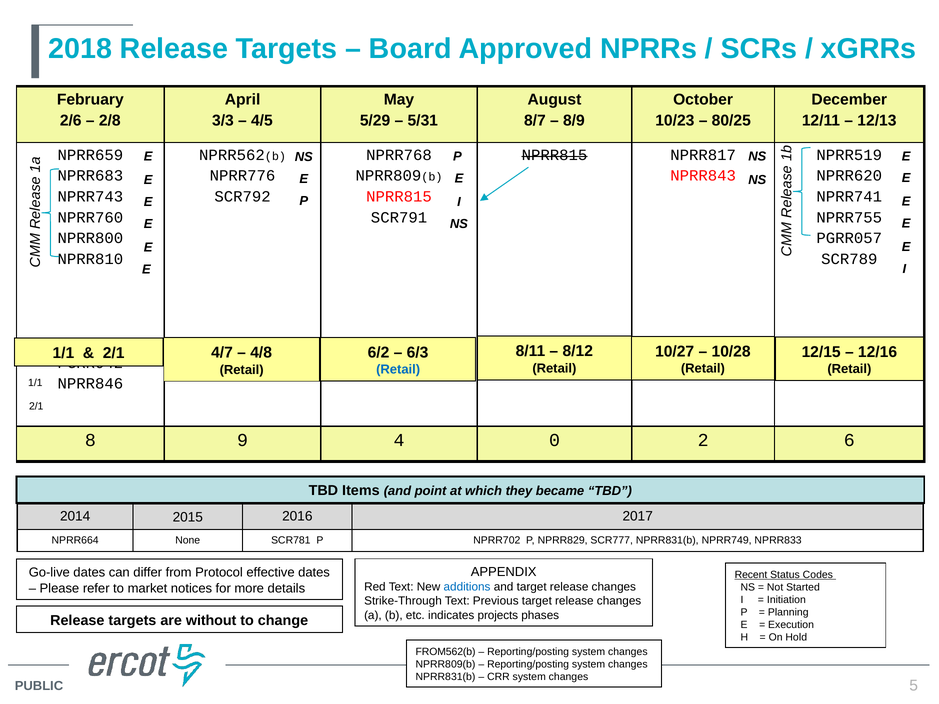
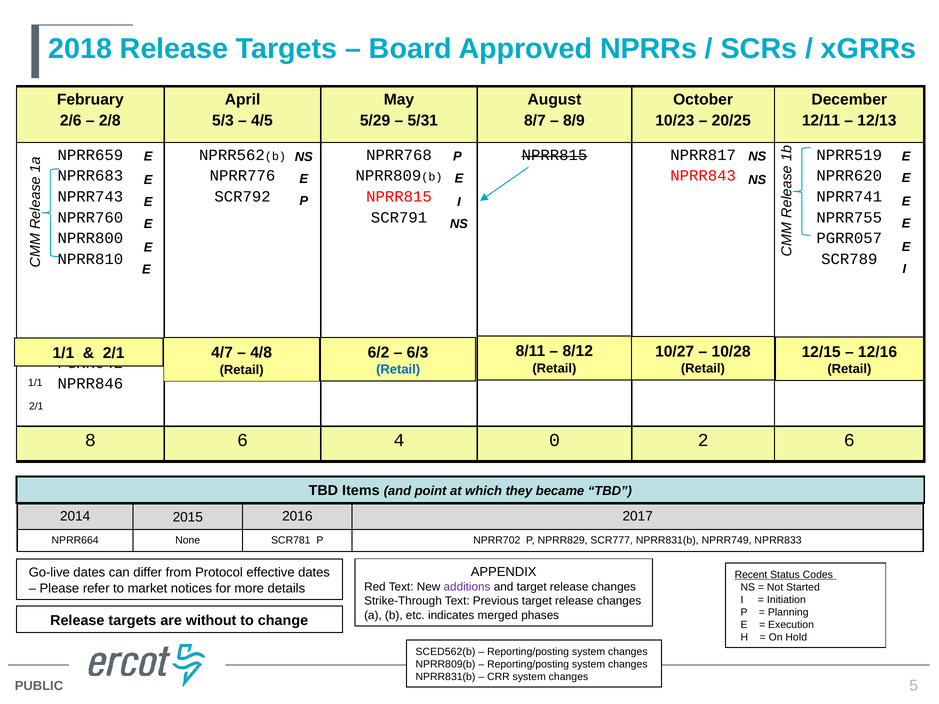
3/3: 3/3 -> 5/3
80/25: 80/25 -> 20/25
8 9: 9 -> 6
additions colour: blue -> purple
projects: projects -> merged
FROM562(b: FROM562(b -> SCED562(b
